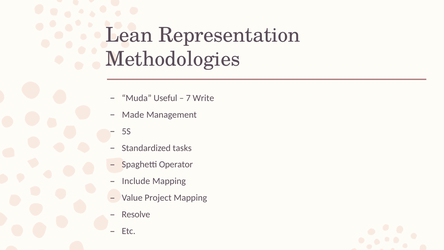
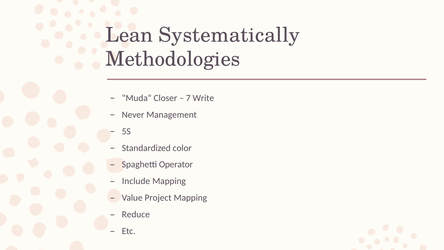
Representation: Representation -> Systematically
Useful: Useful -> Closer
Made: Made -> Never
tasks: tasks -> color
Resolve: Resolve -> Reduce
